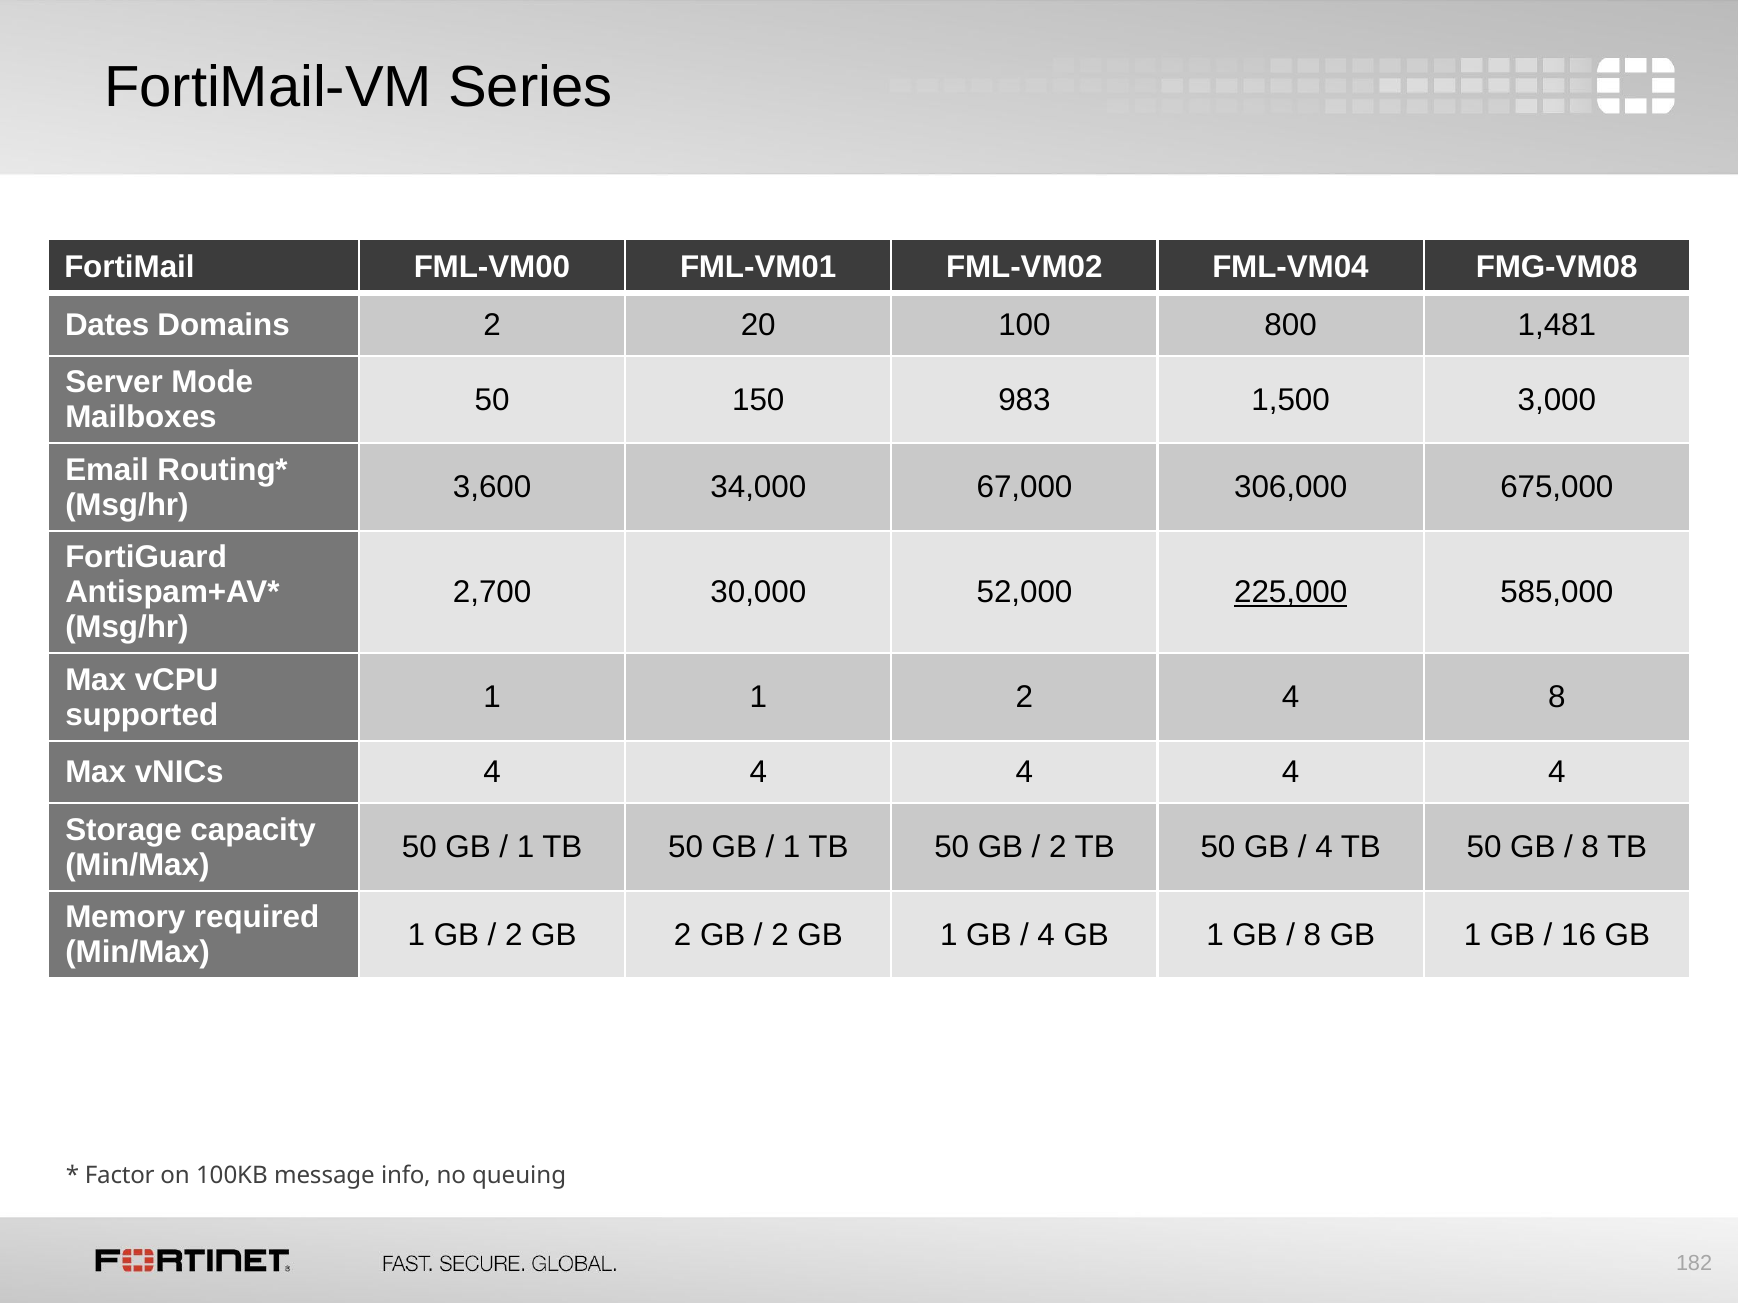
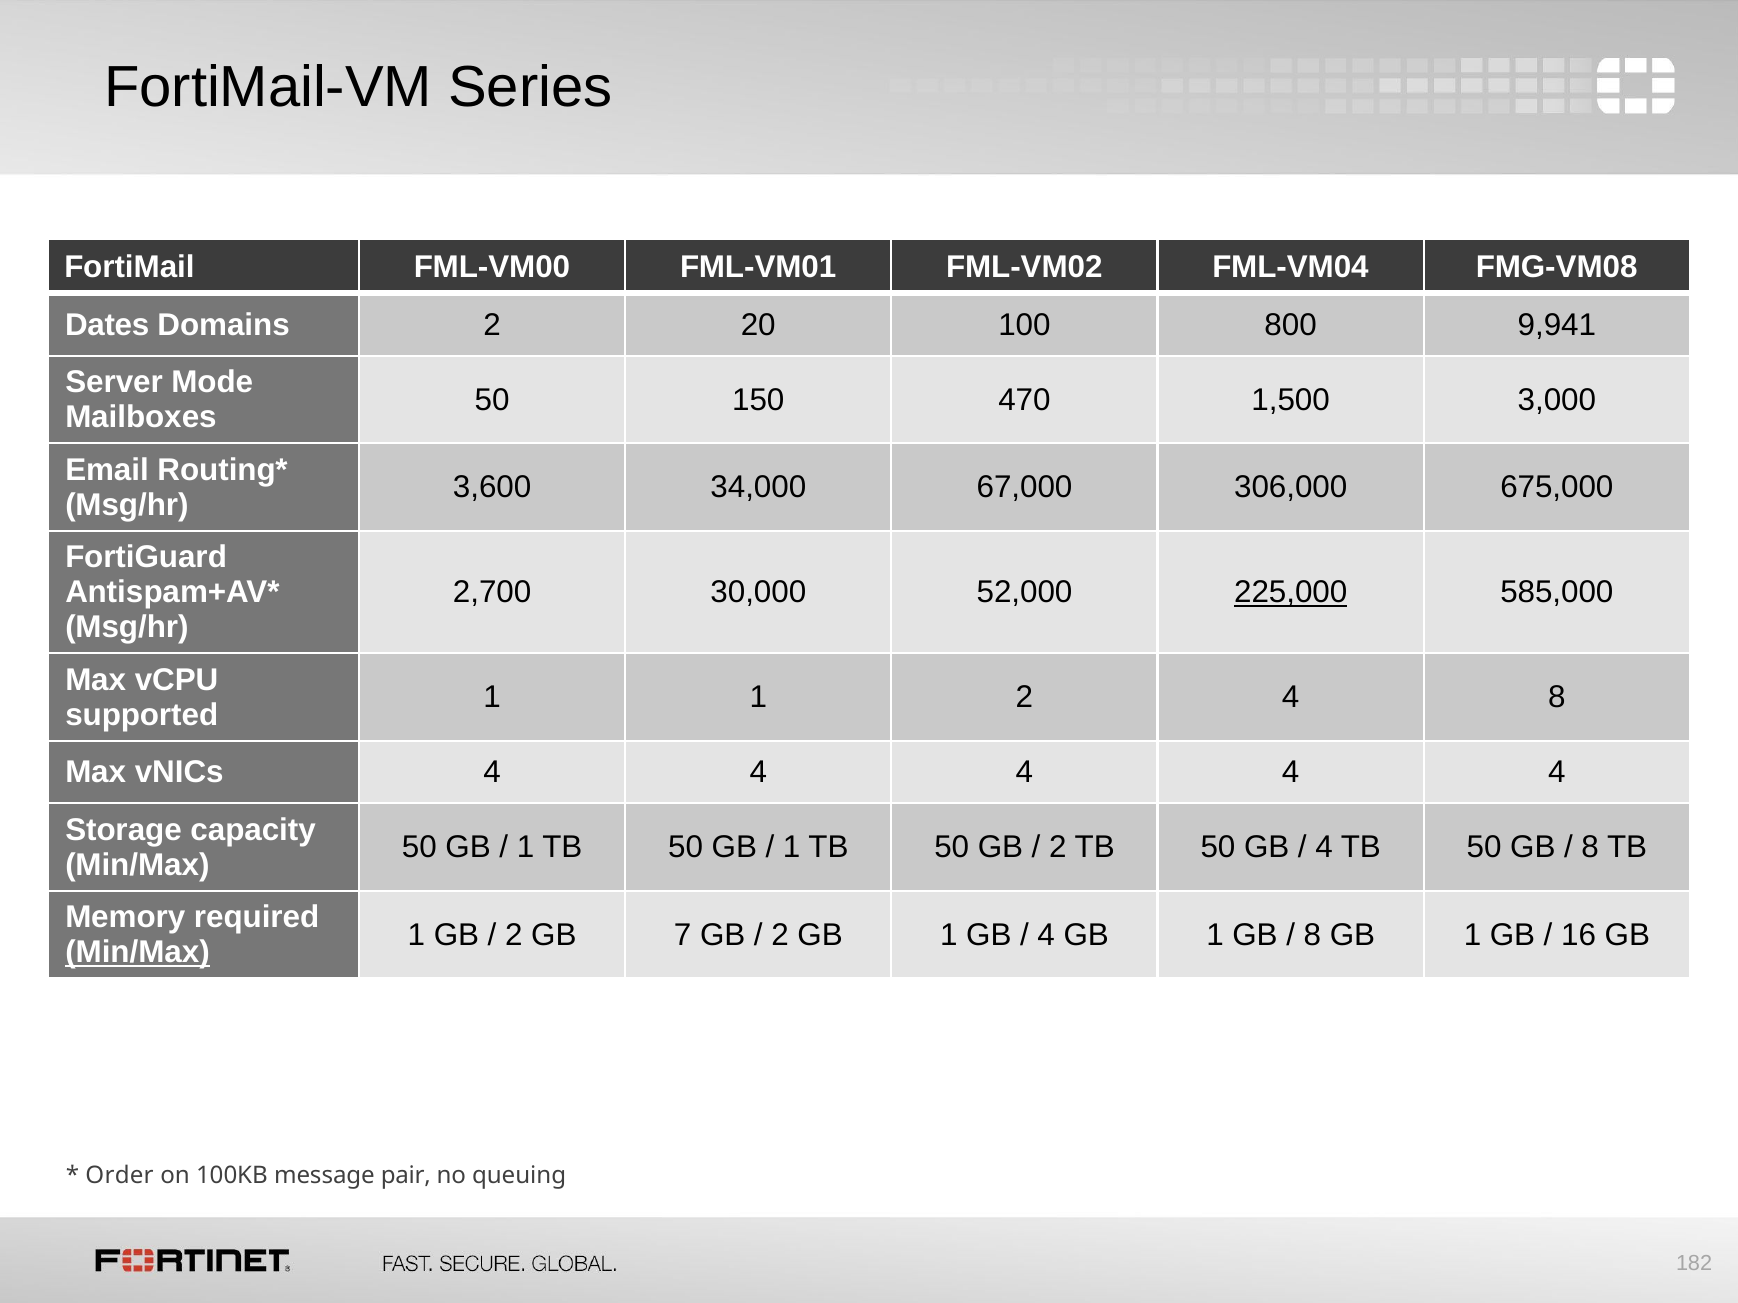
1,481: 1,481 -> 9,941
983: 983 -> 470
GB 2: 2 -> 7
Min/Max at (138, 953) underline: none -> present
Factor: Factor -> Order
info: info -> pair
